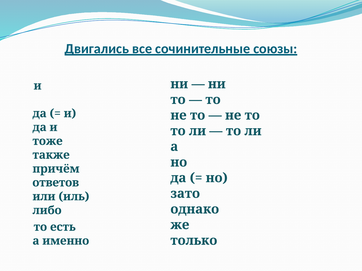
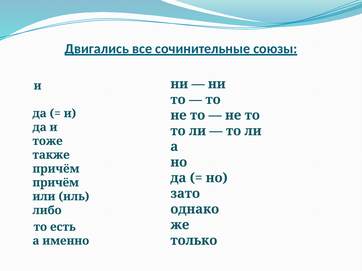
ответов at (56, 183): ответов -> причём
